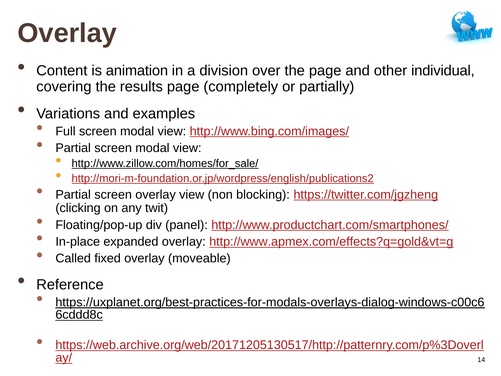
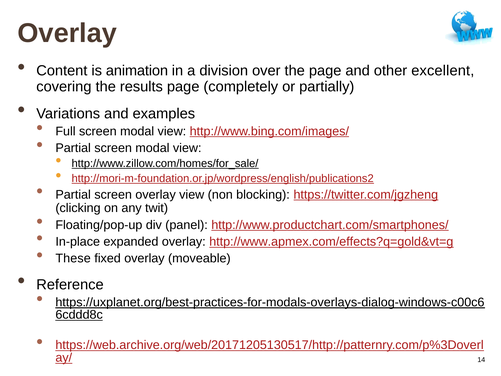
individual: individual -> excellent
Called: Called -> These
